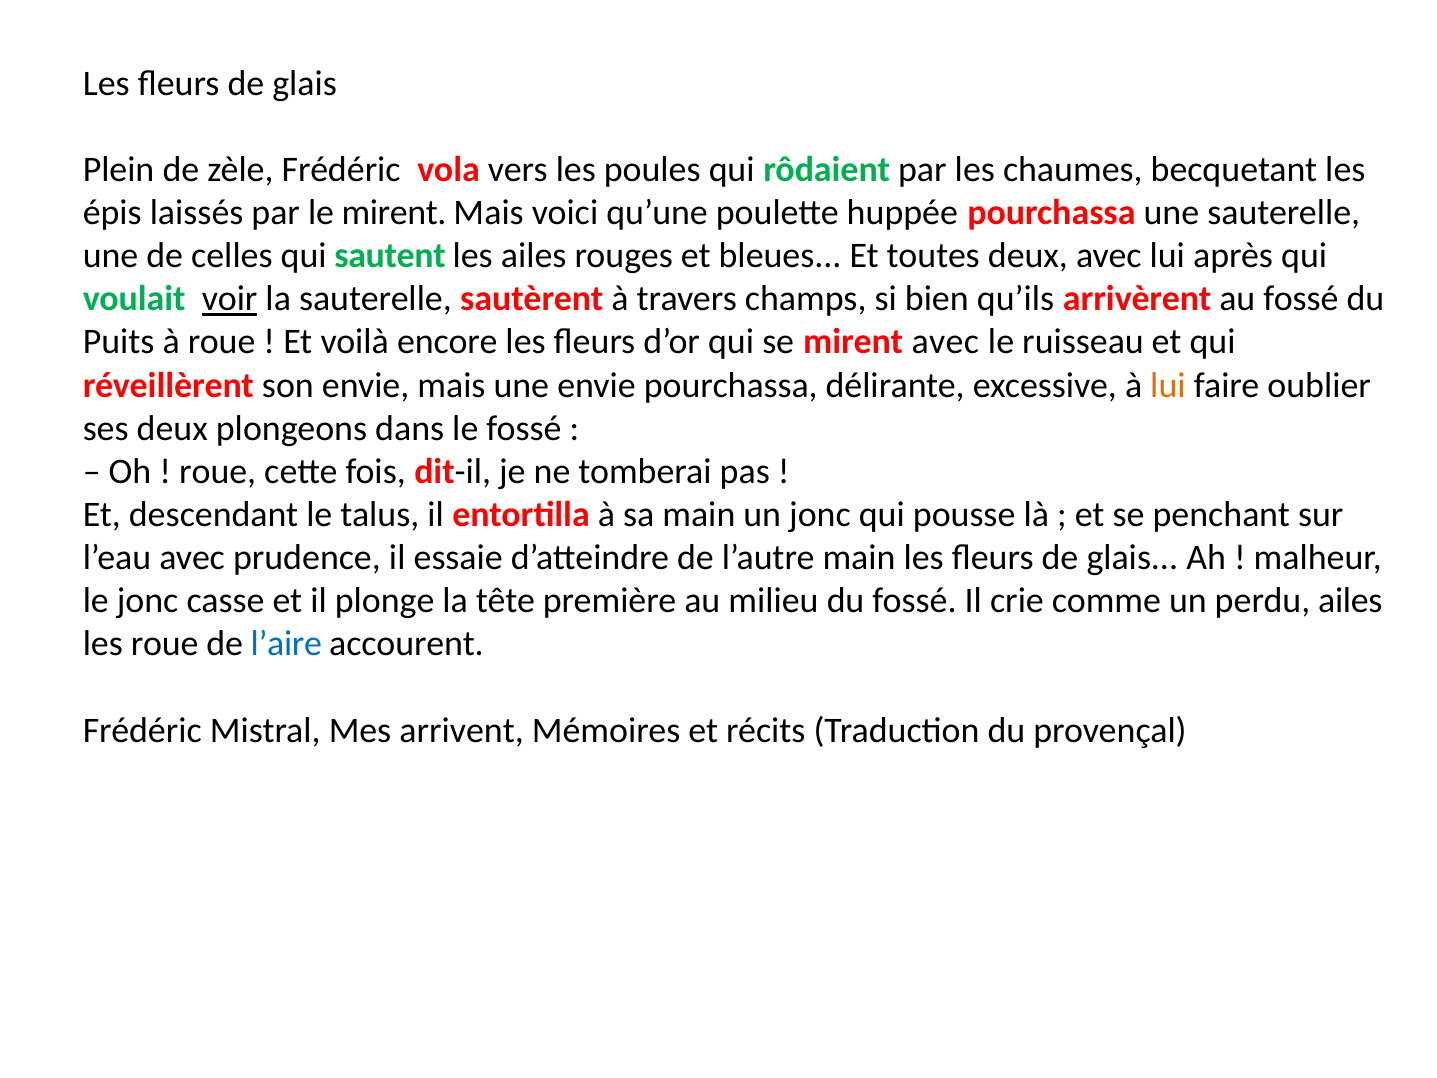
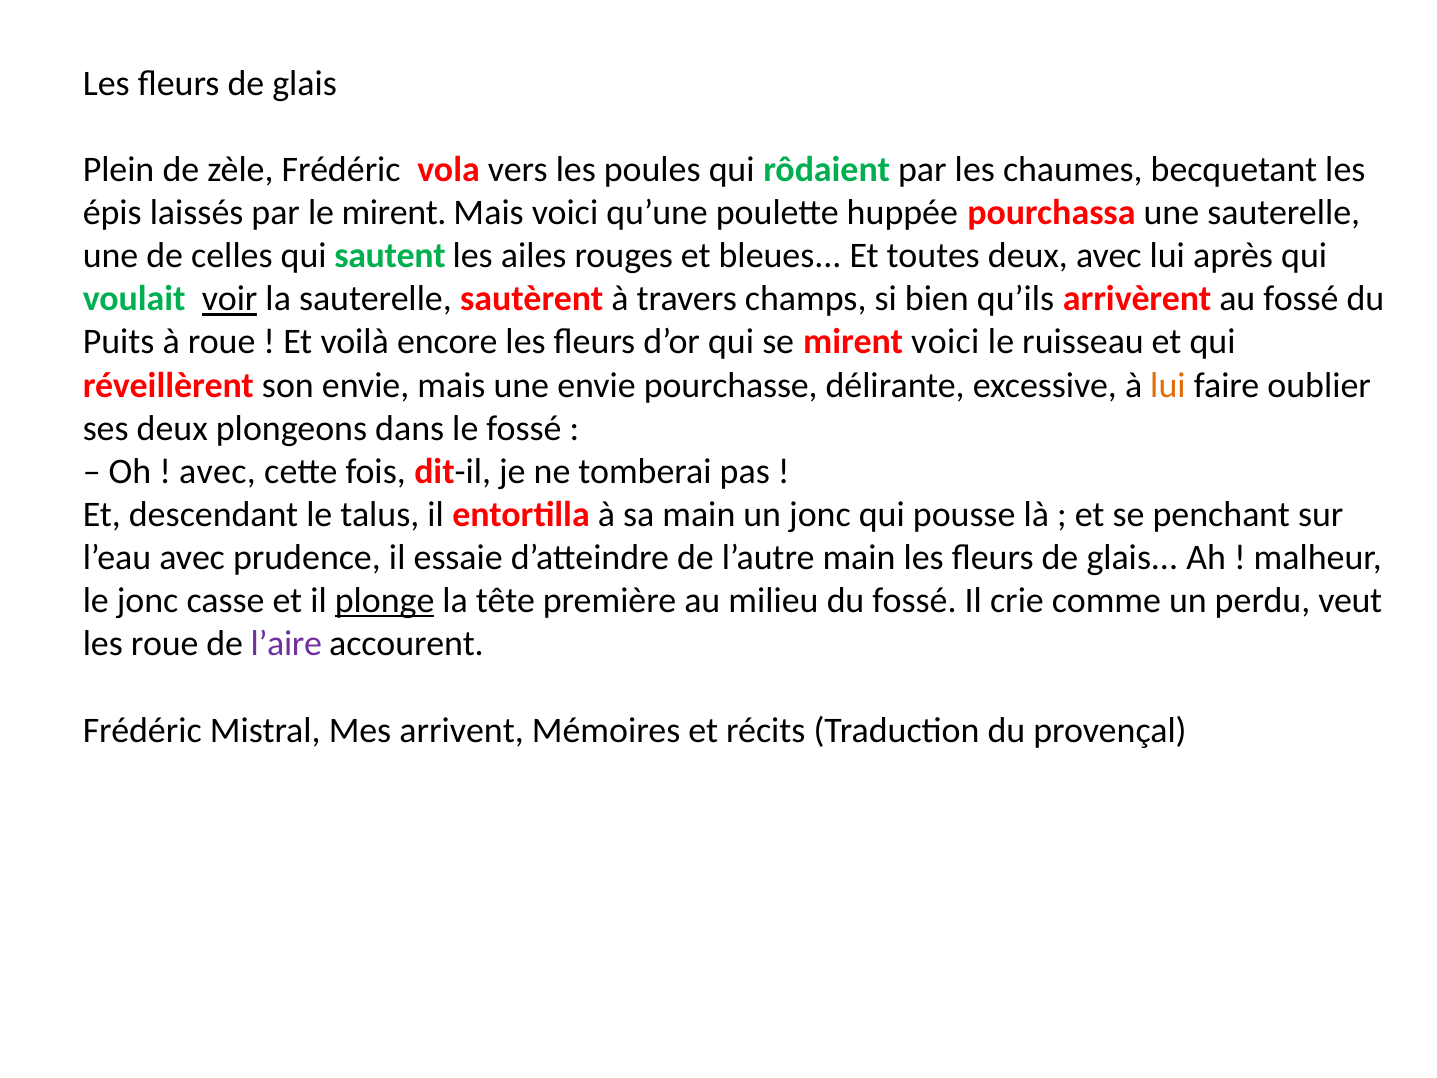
mirent avec: avec -> voici
envie pourchassa: pourchassa -> pourchasse
roue at (218, 471): roue -> avec
plonge underline: none -> present
perdu ailes: ailes -> veut
l’aire colour: blue -> purple
